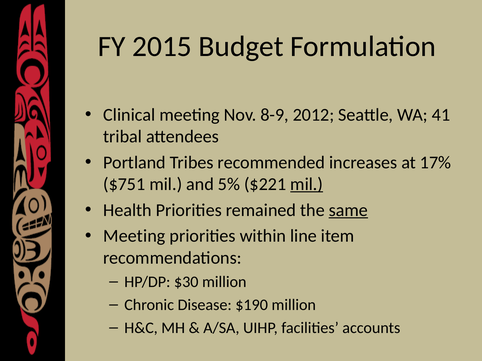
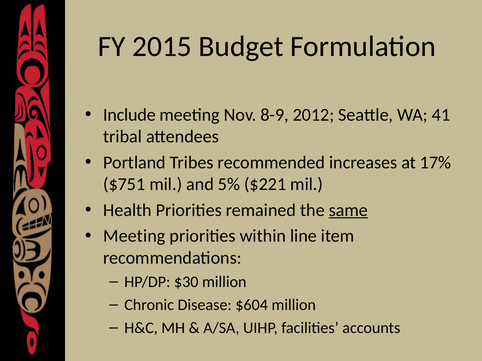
Clinical: Clinical -> Include
mil at (307, 184) underline: present -> none
$190: $190 -> $604
